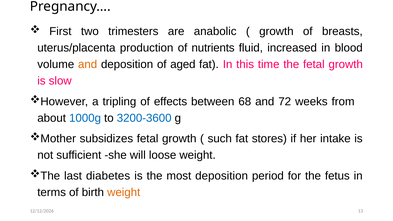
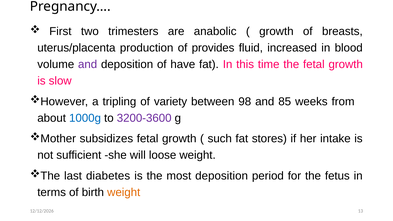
nutrients: nutrients -> provides
and at (88, 64) colour: orange -> purple
aged: aged -> have
effects: effects -> variety
68: 68 -> 98
72: 72 -> 85
3200-3600 colour: blue -> purple
